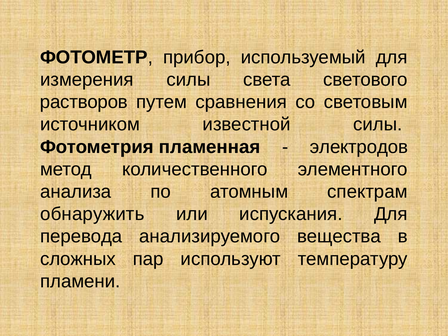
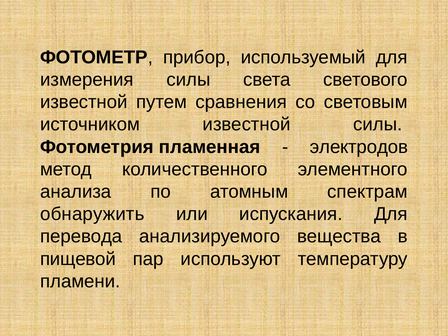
растворов at (84, 102): растворов -> известной
сложных: сложных -> пищевой
